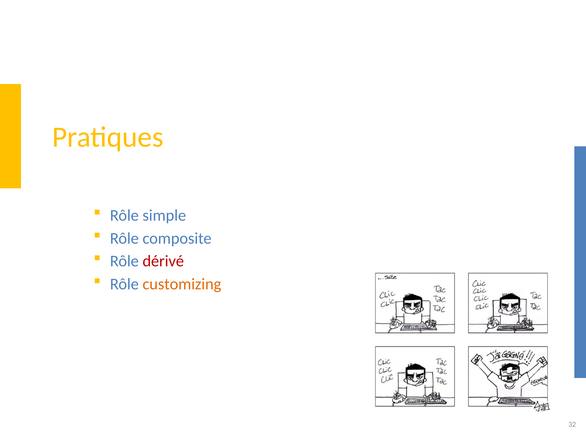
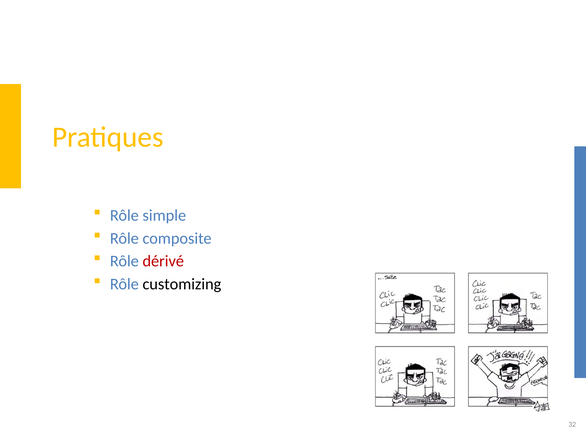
customizing colour: orange -> black
